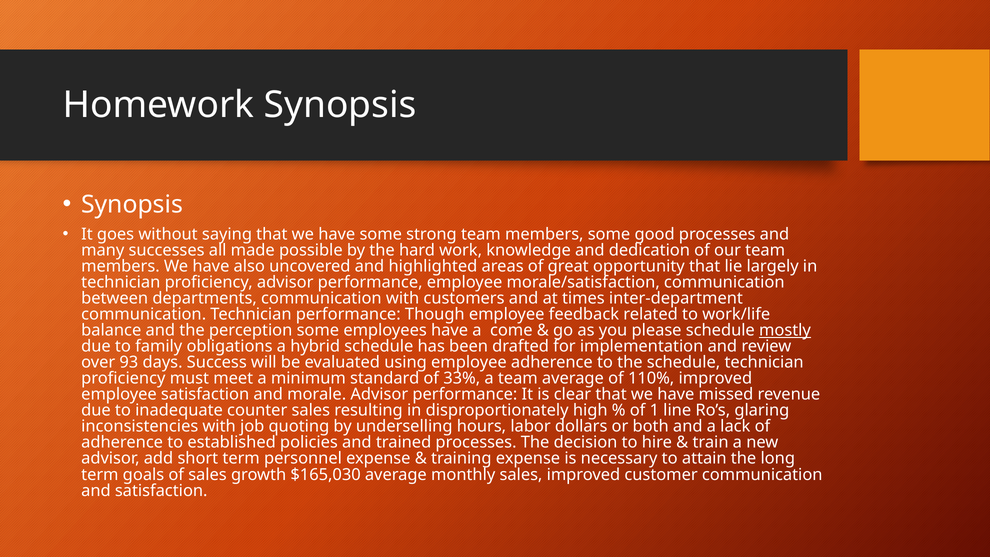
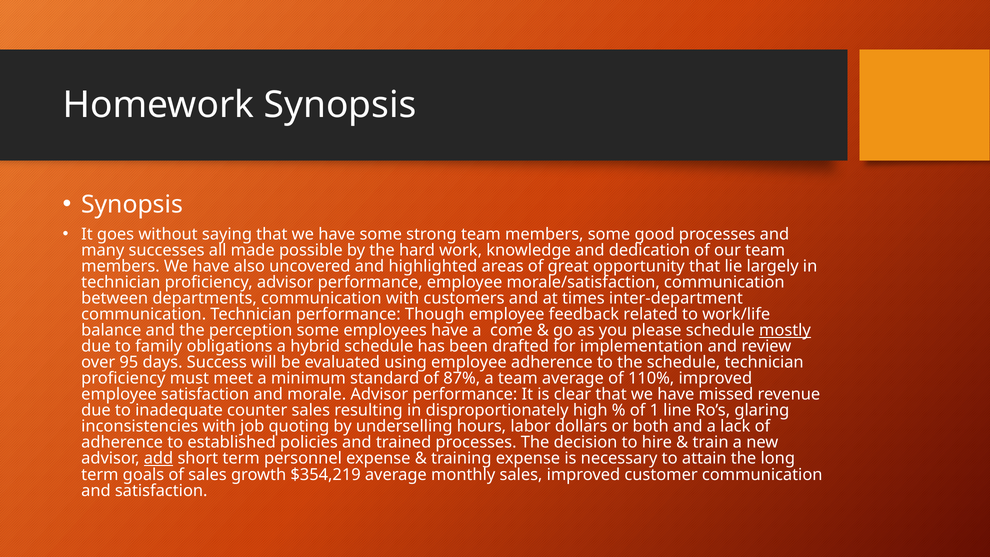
93: 93 -> 95
33%: 33% -> 87%
add underline: none -> present
$165,030: $165,030 -> $354,219
